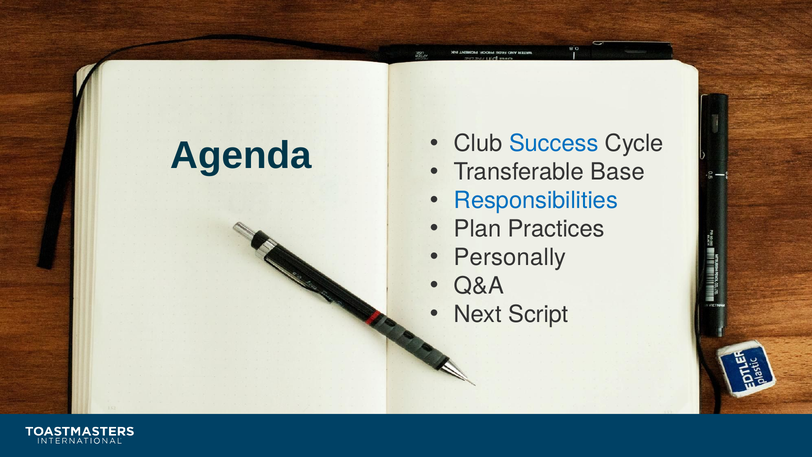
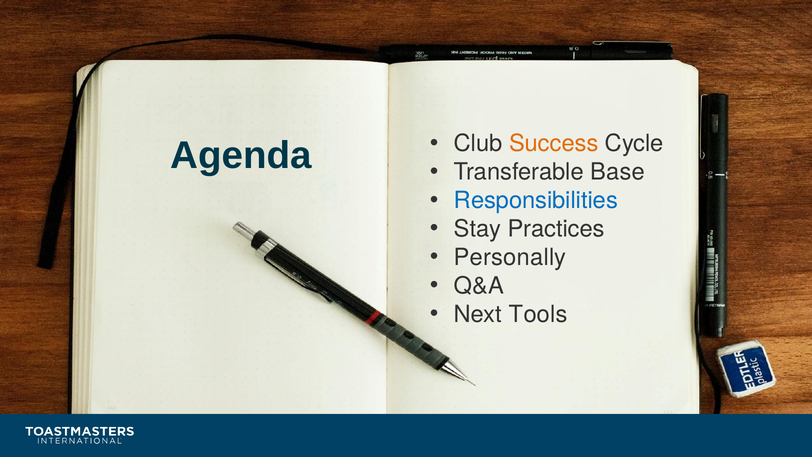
Success colour: blue -> orange
Plan: Plan -> Stay
Script: Script -> Tools
